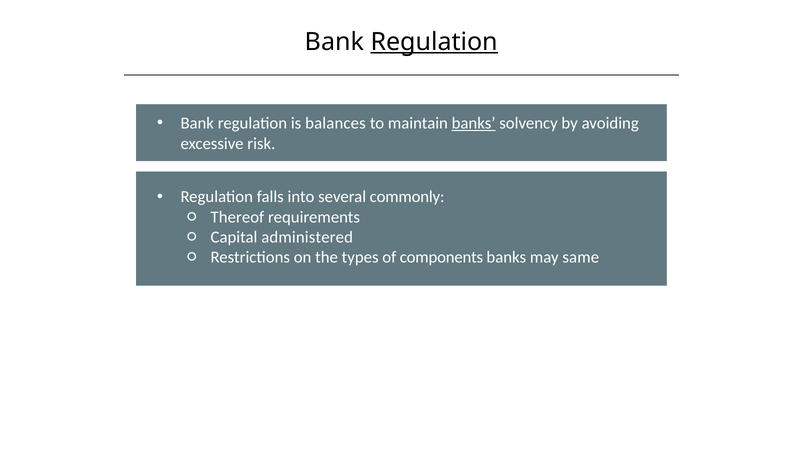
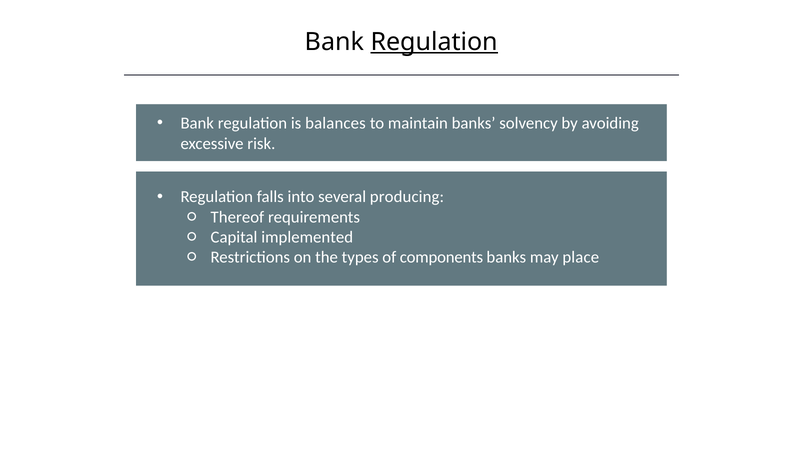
banks at (474, 123) underline: present -> none
commonly: commonly -> producing
administered: administered -> implemented
same: same -> place
